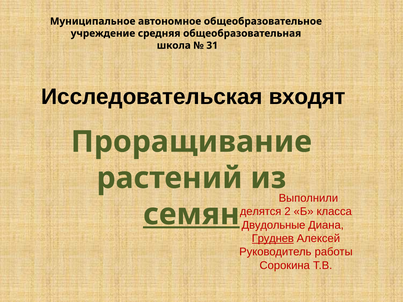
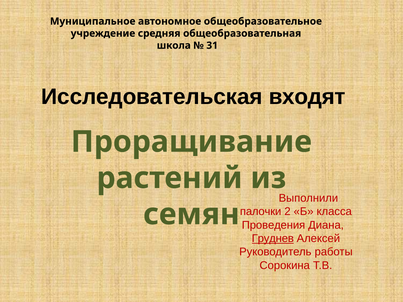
делятся: делятся -> палочки
семян underline: present -> none
Двудольные: Двудольные -> Проведения
